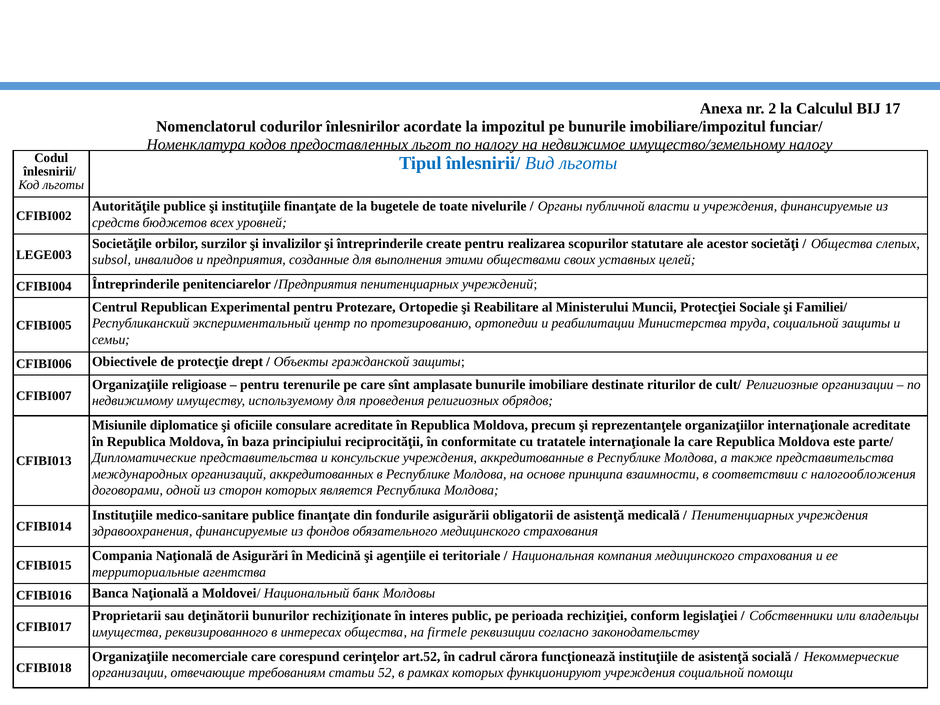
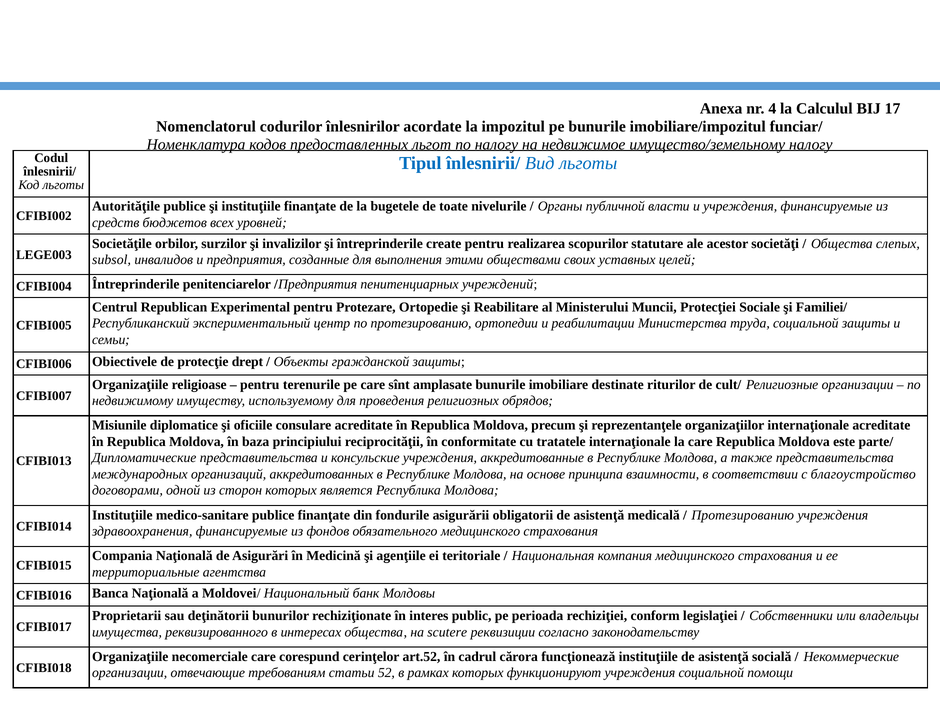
2: 2 -> 4
налогообложения: налогообложения -> благоустройство
Пенитенциарных at (743, 515): Пенитенциарных -> Протезированию
firmele: firmele -> scutere
